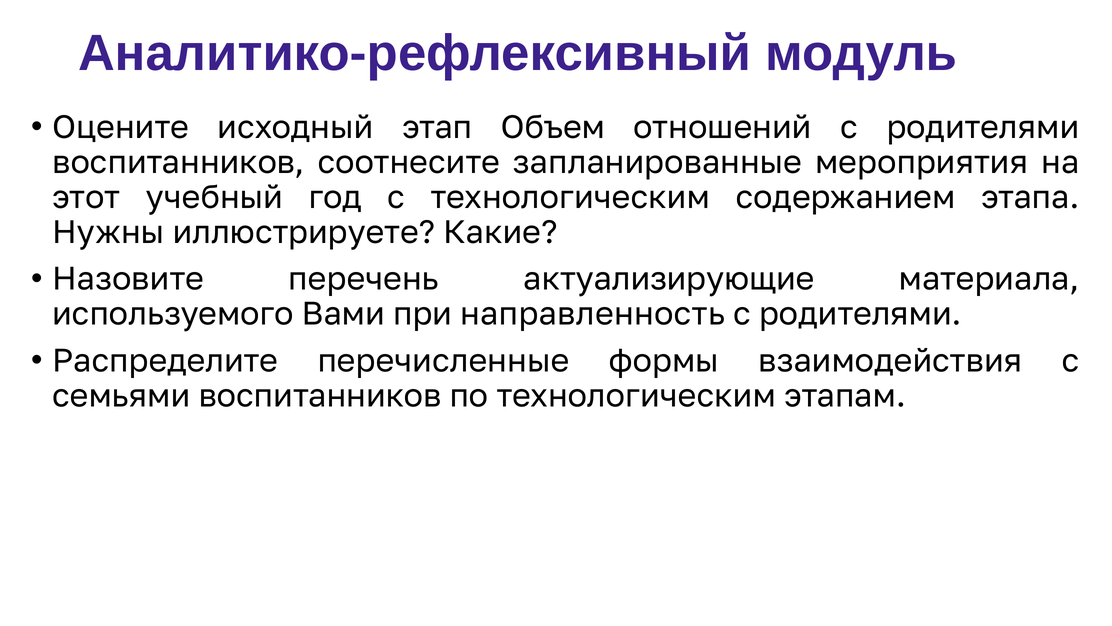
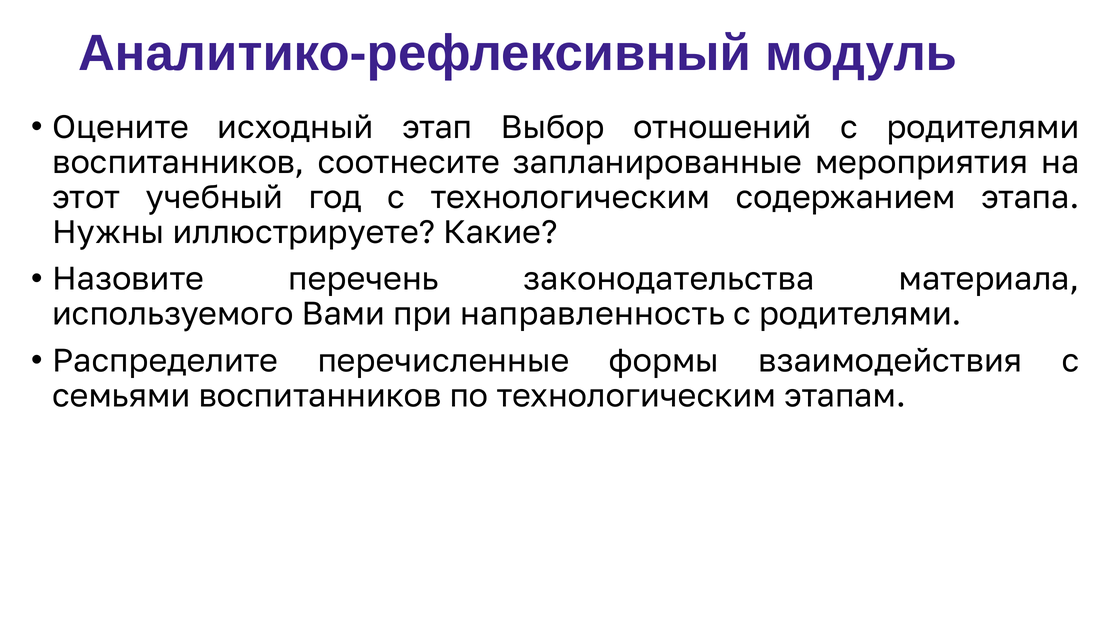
Объем: Объем -> Выбор
актуализирующие: актуализирующие -> законодательства
